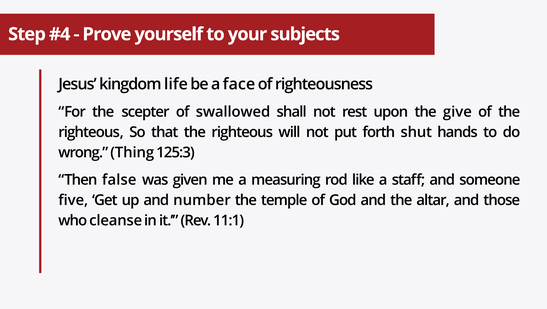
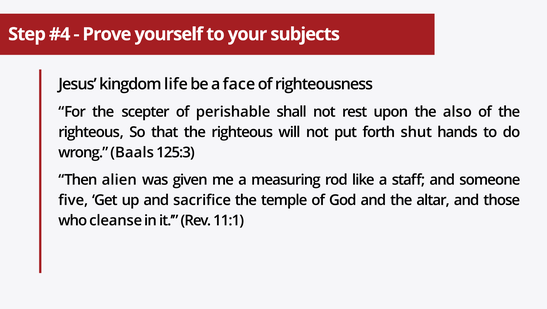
swallowed: swallowed -> perishable
give: give -> also
Thing: Thing -> Baals
false: false -> alien
number: number -> sacrifice
